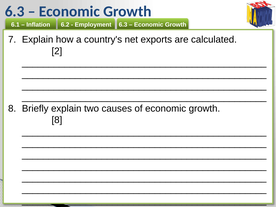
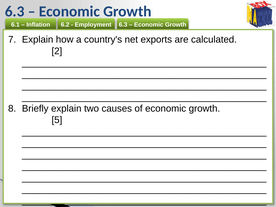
8 at (57, 120): 8 -> 5
